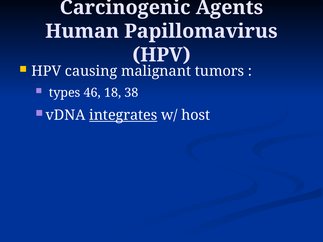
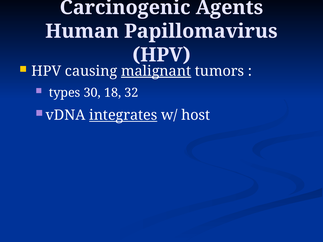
malignant underline: none -> present
46: 46 -> 30
38: 38 -> 32
